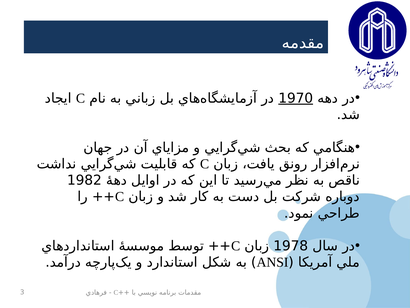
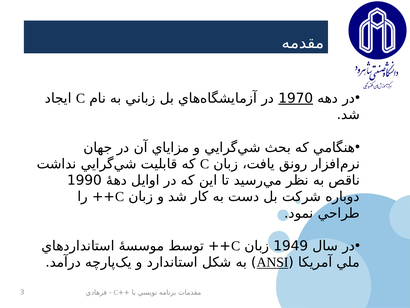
1982: 1982 -> 1990
1978: 1978 -> 1949
ANSI underline: none -> present
